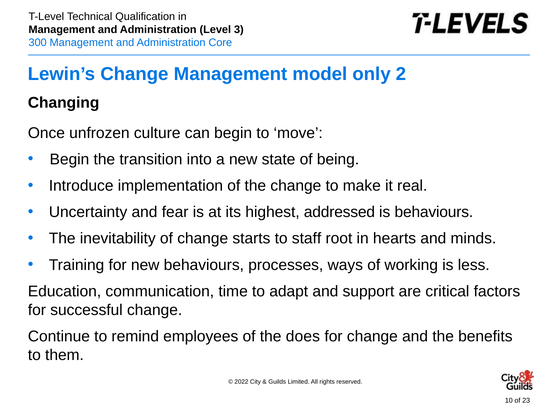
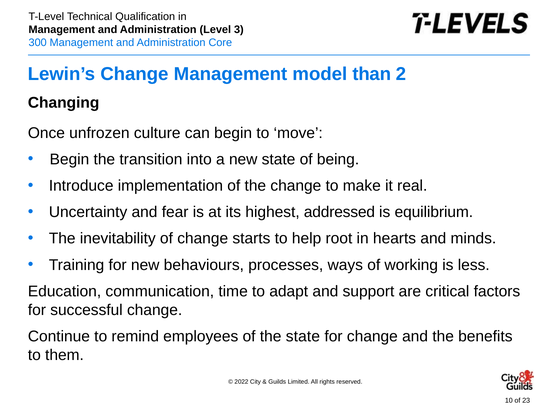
only: only -> than
is behaviours: behaviours -> equilibrium
staff: staff -> help
the does: does -> state
